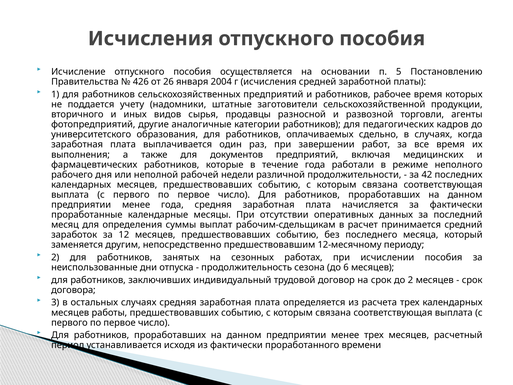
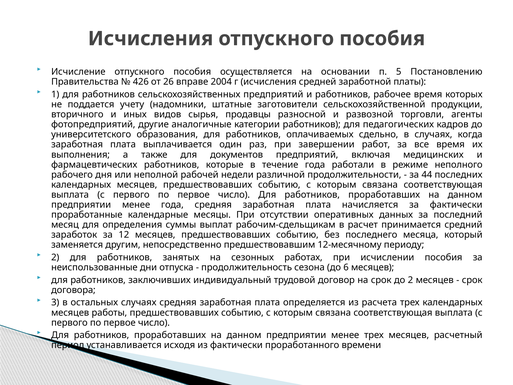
января: января -> вправе
42: 42 -> 44
